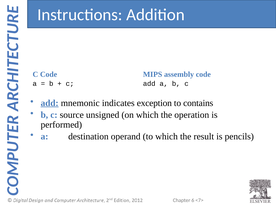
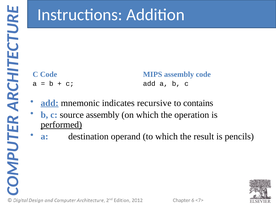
exception: exception -> recursive
source unsigned: unsigned -> assembly
performed underline: none -> present
